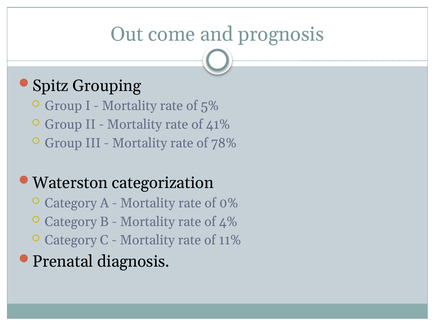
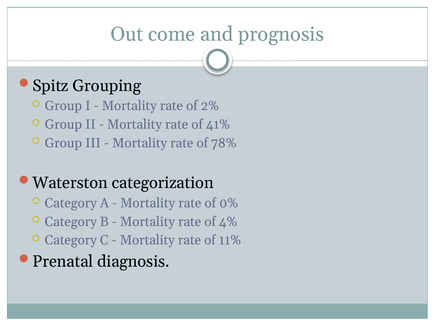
5%: 5% -> 2%
